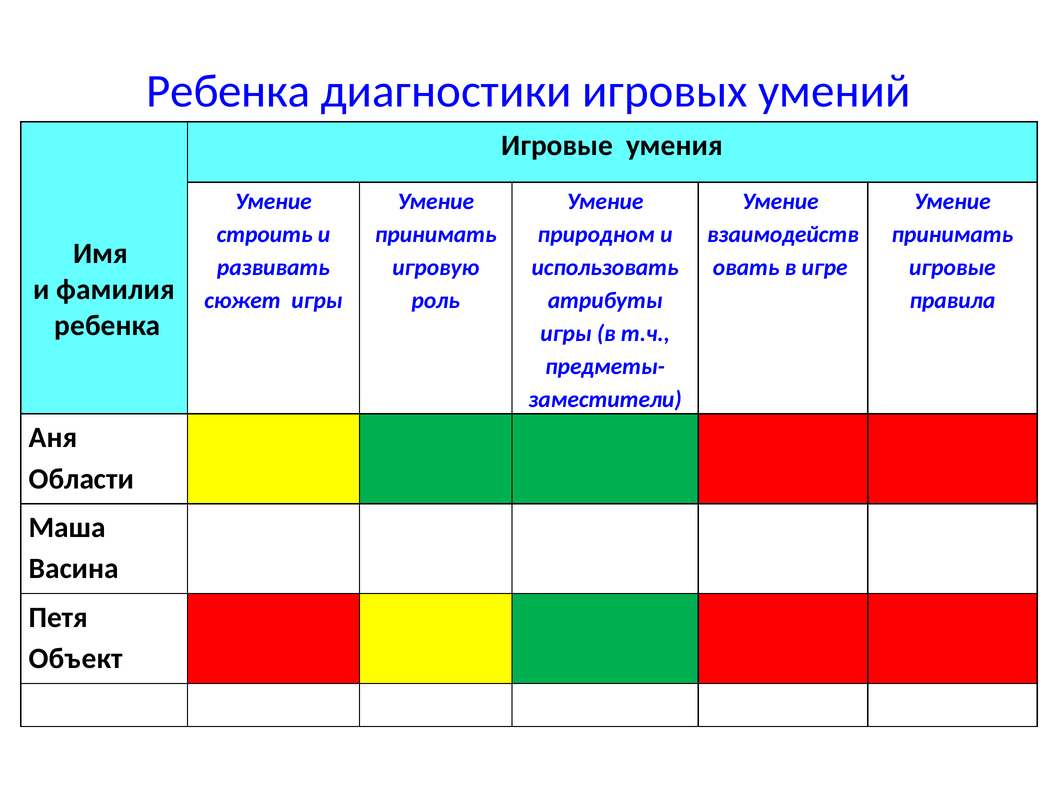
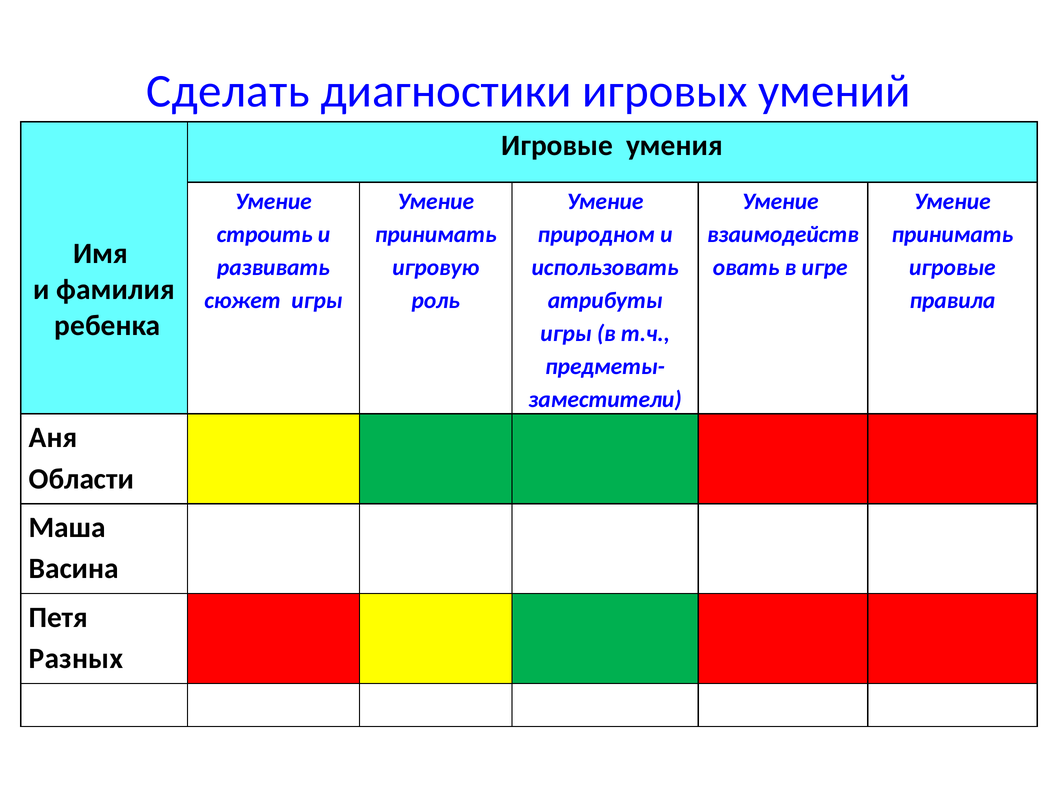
Ребенка at (228, 91): Ребенка -> Сделать
Объект: Объект -> Разных
